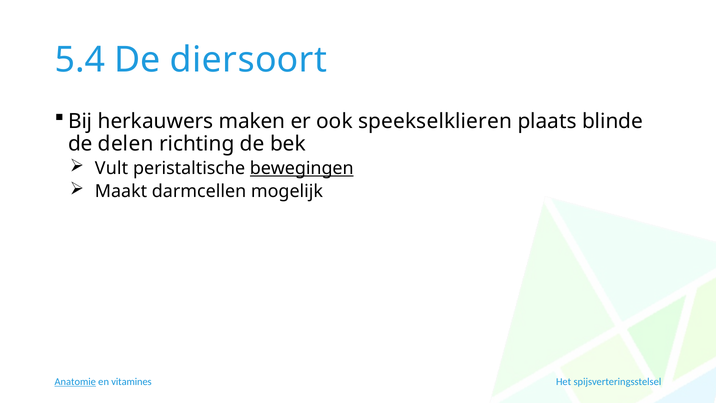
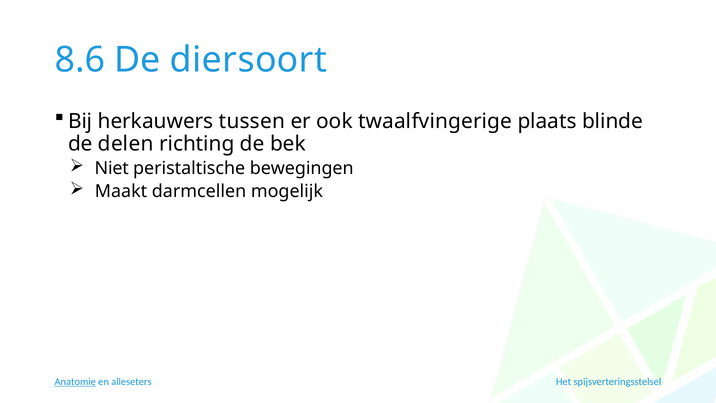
5.4: 5.4 -> 8.6
maken: maken -> tussen
speekselklieren: speekselklieren -> twaalfvingerige
Vult: Vult -> Niet
bewegingen underline: present -> none
vitamines: vitamines -> alleseters
